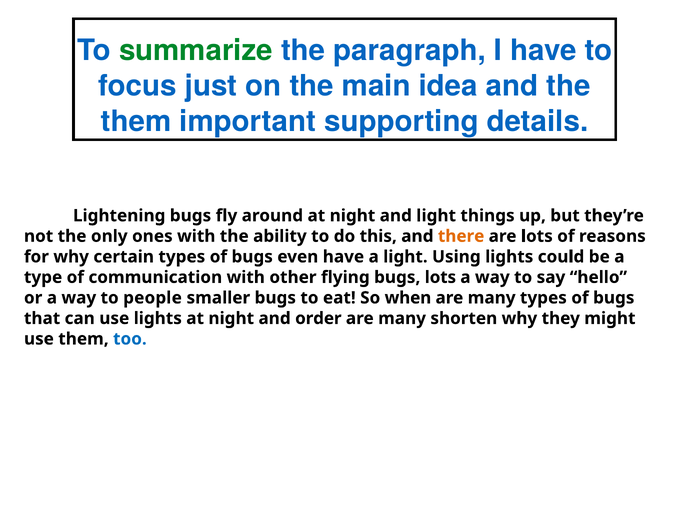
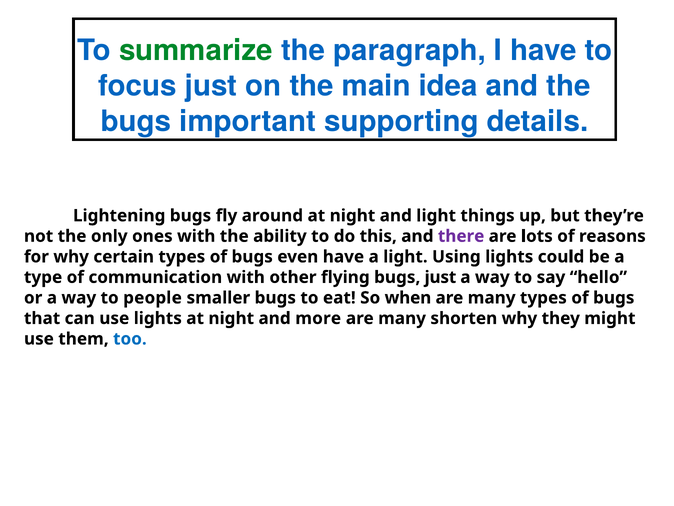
them at (136, 121): them -> bugs
there colour: orange -> purple
bugs lots: lots -> just
order: order -> more
